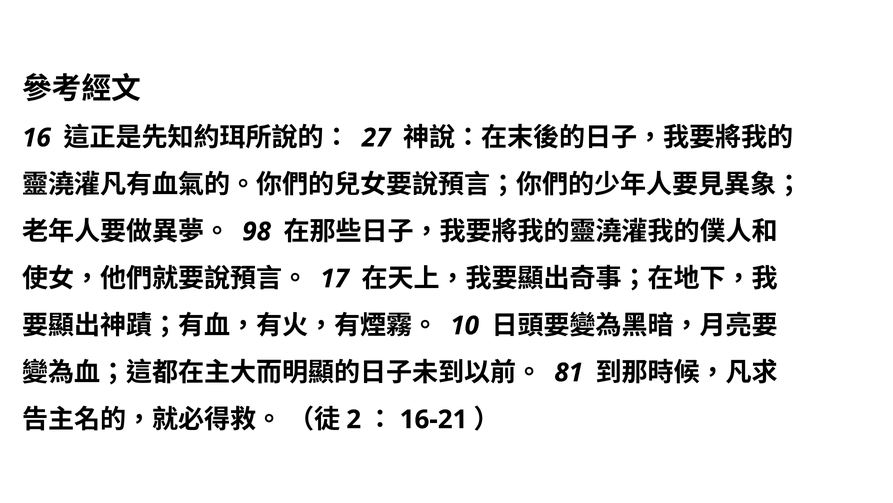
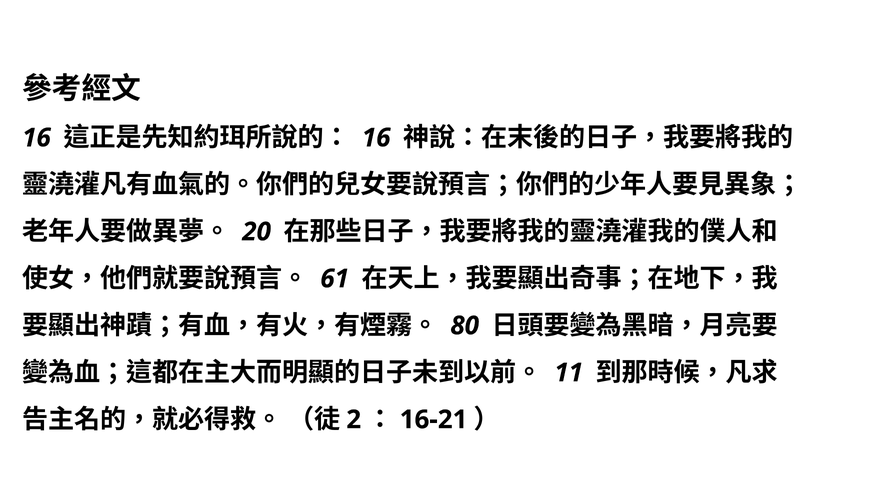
27 at (376, 138): 27 -> 16
98: 98 -> 20
17: 17 -> 61
10: 10 -> 80
81: 81 -> 11
